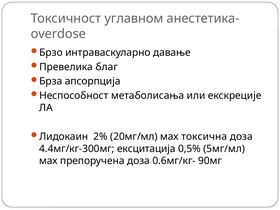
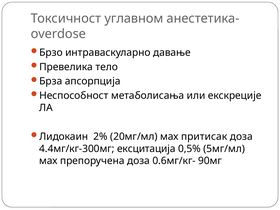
благ: благ -> тело
токсична: токсична -> притисак
